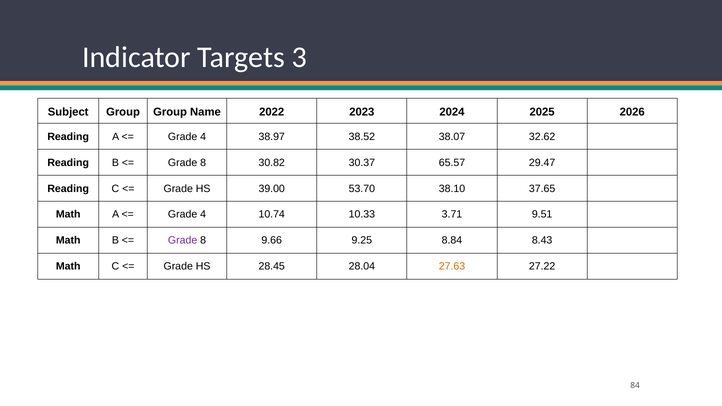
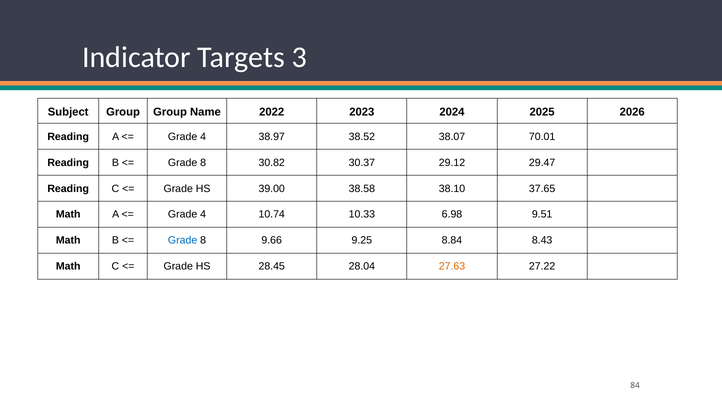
32.62: 32.62 -> 70.01
65.57: 65.57 -> 29.12
53.70: 53.70 -> 38.58
3.71: 3.71 -> 6.98
Grade at (183, 241) colour: purple -> blue
